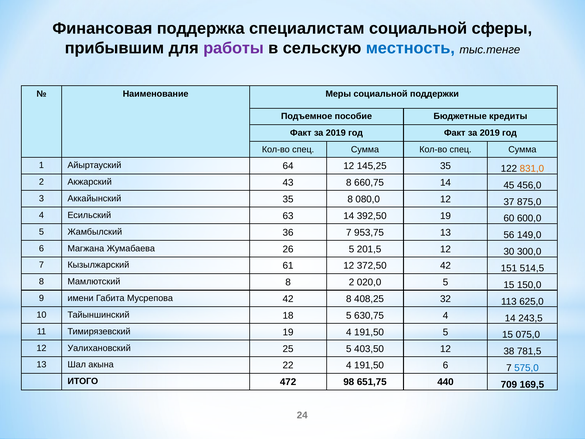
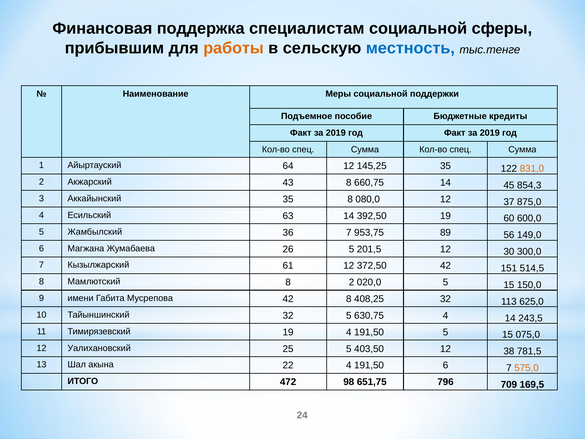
работы colour: purple -> orange
456,0: 456,0 -> 854,3
953,75 13: 13 -> 89
Тайыншинский 18: 18 -> 32
575,0 colour: blue -> orange
440: 440 -> 796
